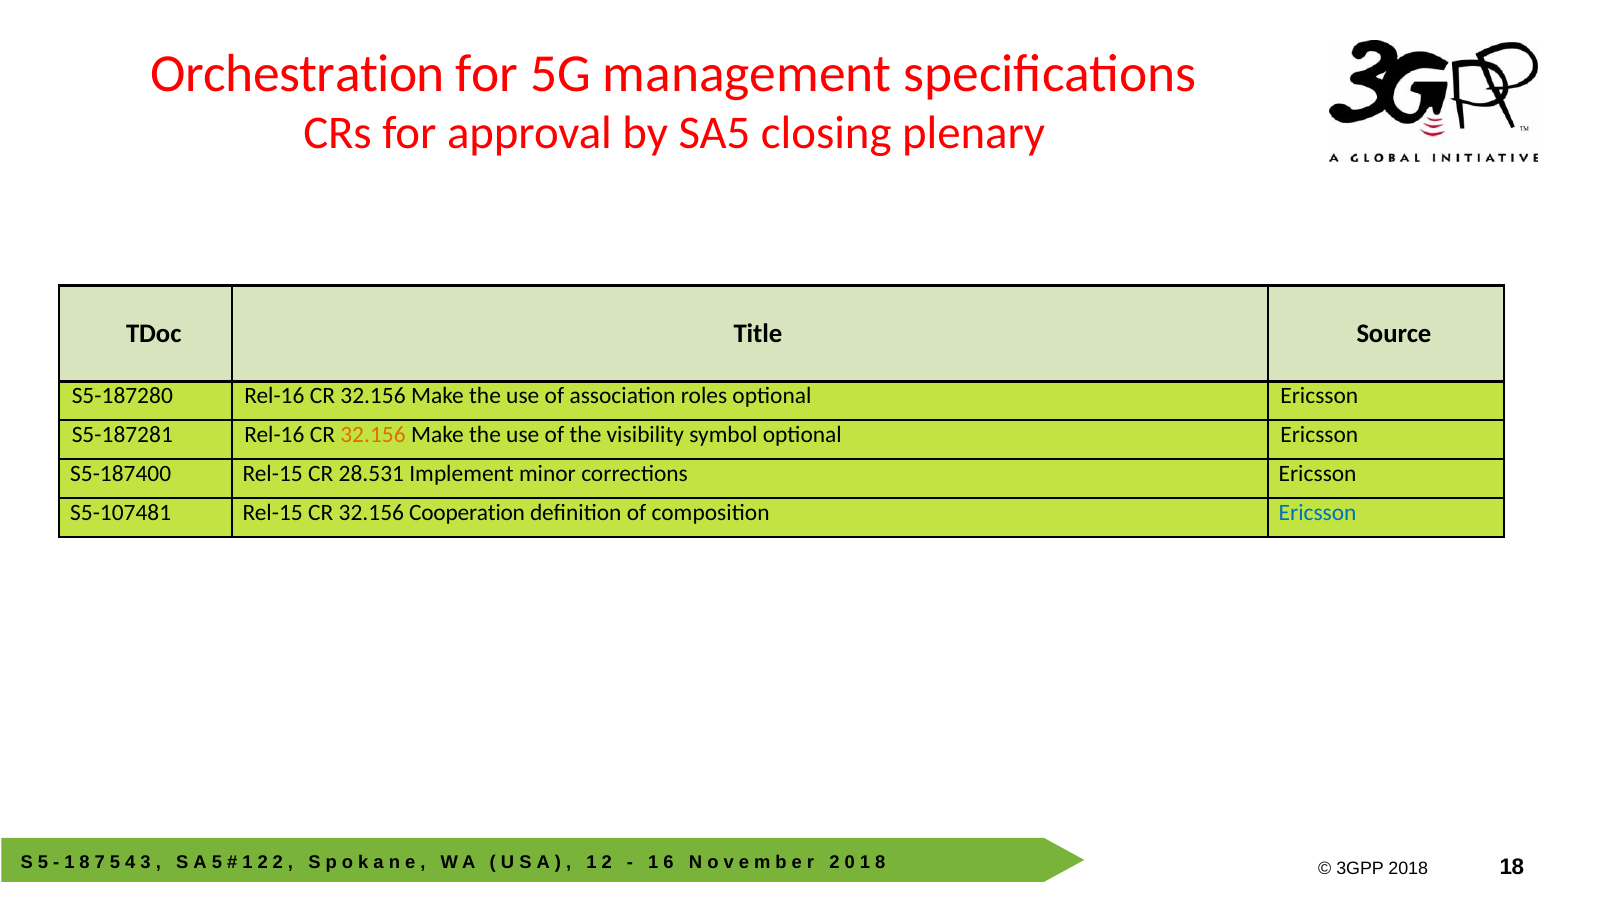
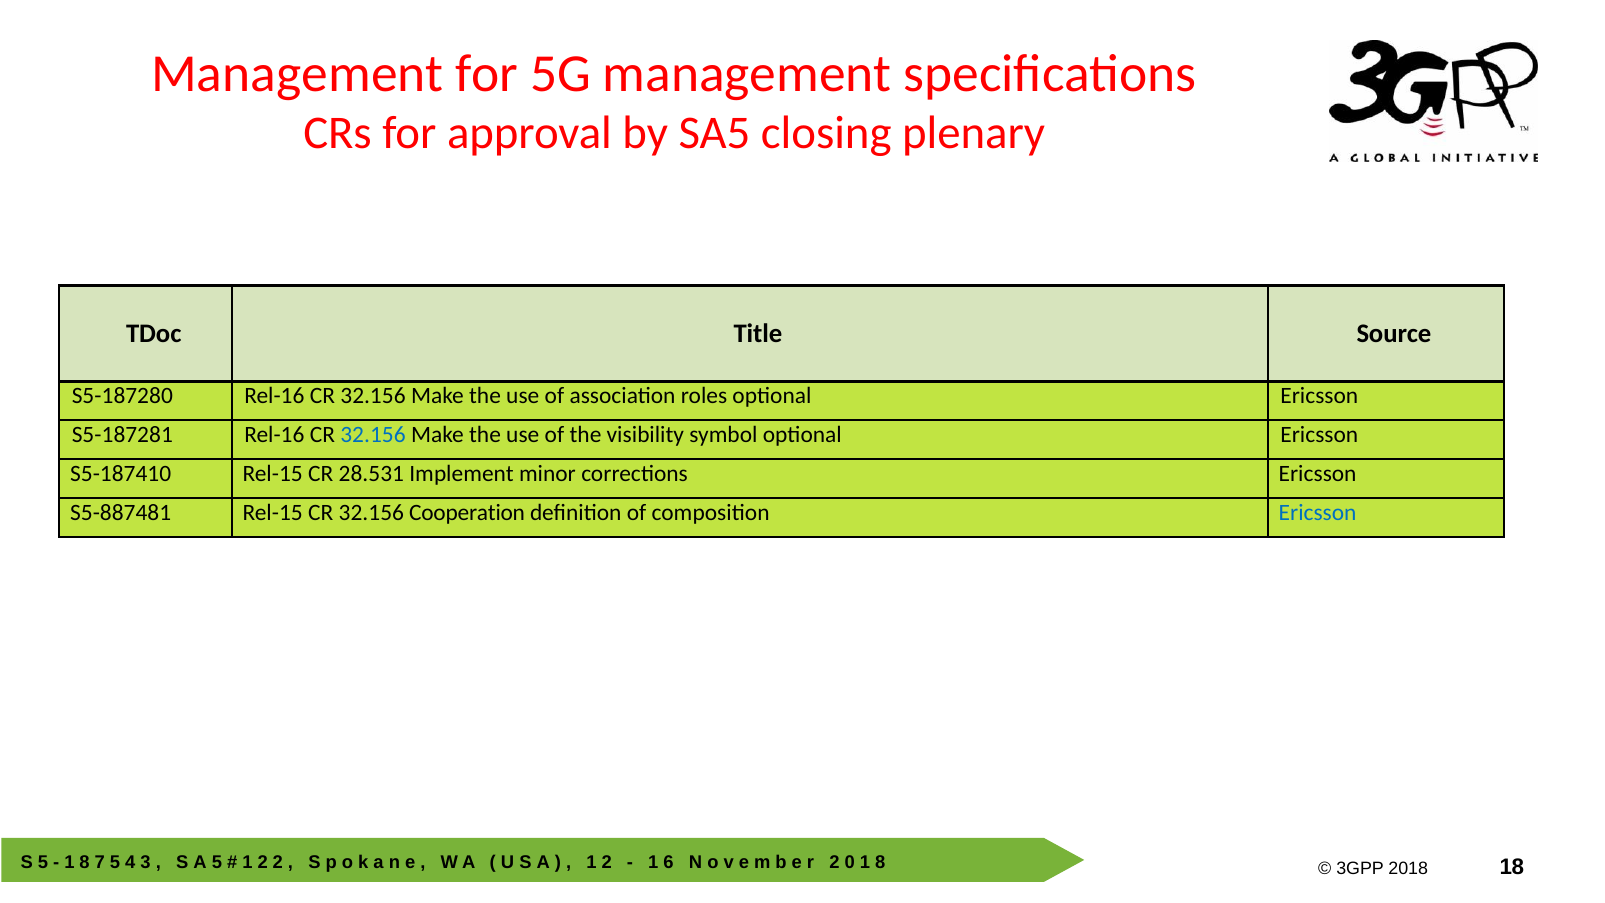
Orchestration at (298, 74): Orchestration -> Management
32.156 at (373, 435) colour: orange -> blue
S5-187400: S5-187400 -> S5-187410
S5-107481: S5-107481 -> S5-887481
